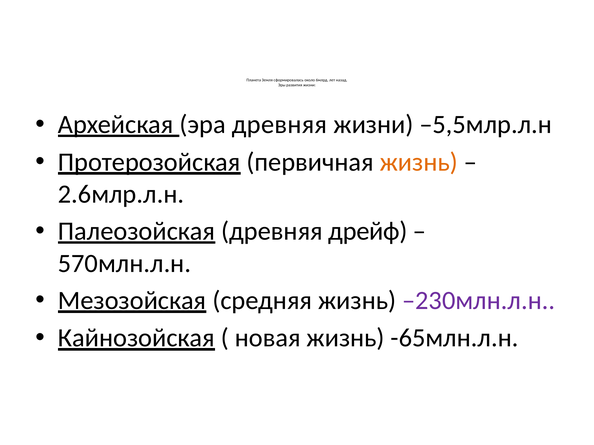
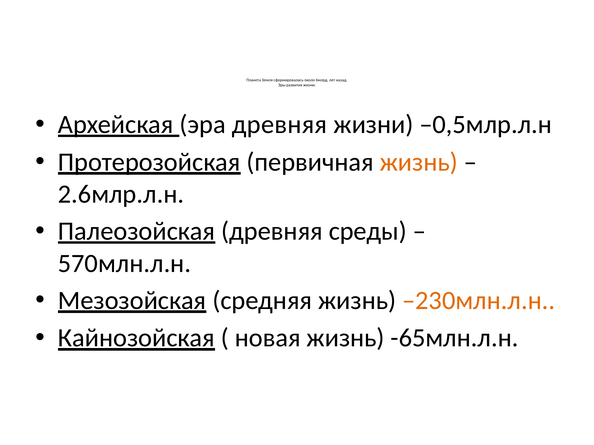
–5,5млр.л.н: –5,5млр.л.н -> –0,5млр.л.н
дрейф: дрейф -> среды
–230млн.л.н colour: purple -> orange
